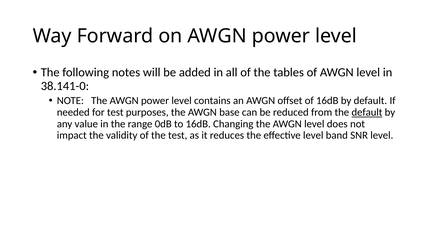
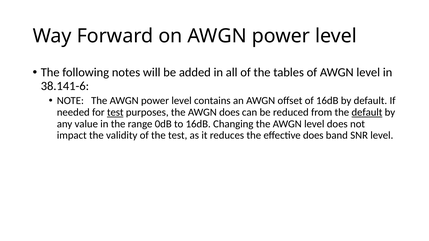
38.141-0: 38.141-0 -> 38.141-6
test at (115, 112) underline: none -> present
AWGN base: base -> does
effective level: level -> does
